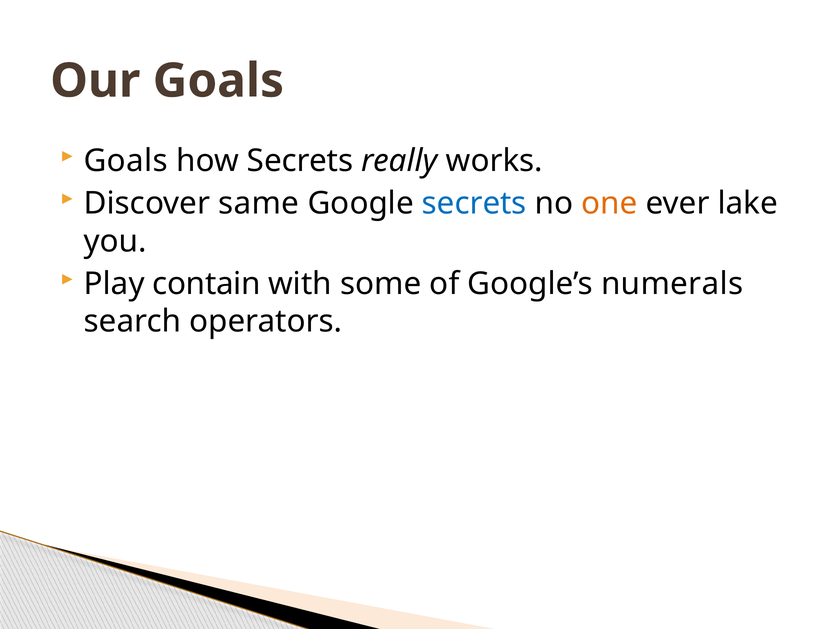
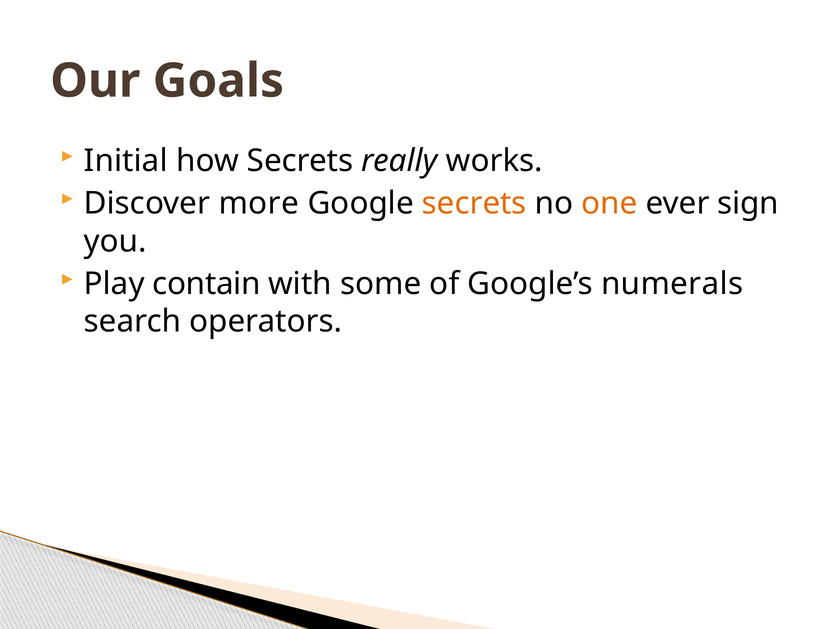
Goals at (126, 161): Goals -> Initial
same: same -> more
secrets at (474, 204) colour: blue -> orange
lake: lake -> sign
